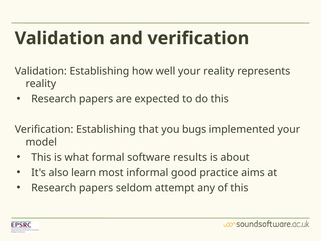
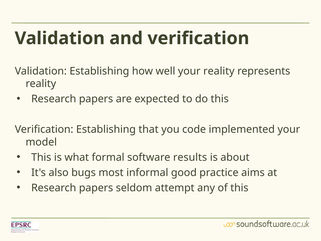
bugs: bugs -> code
learn: learn -> bugs
